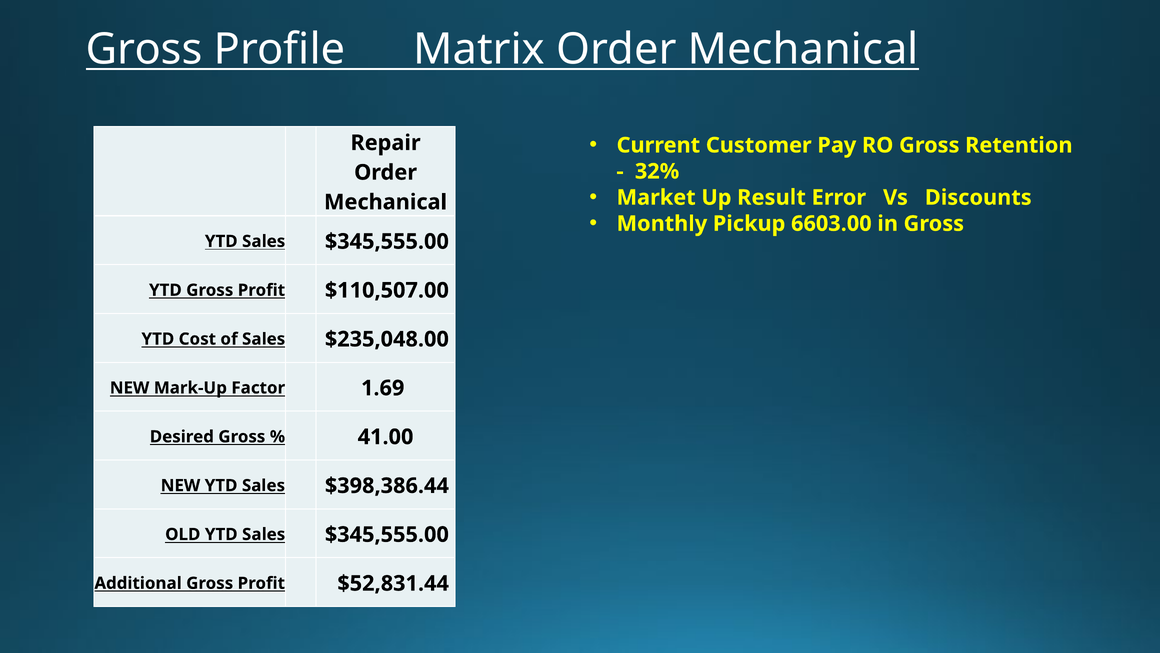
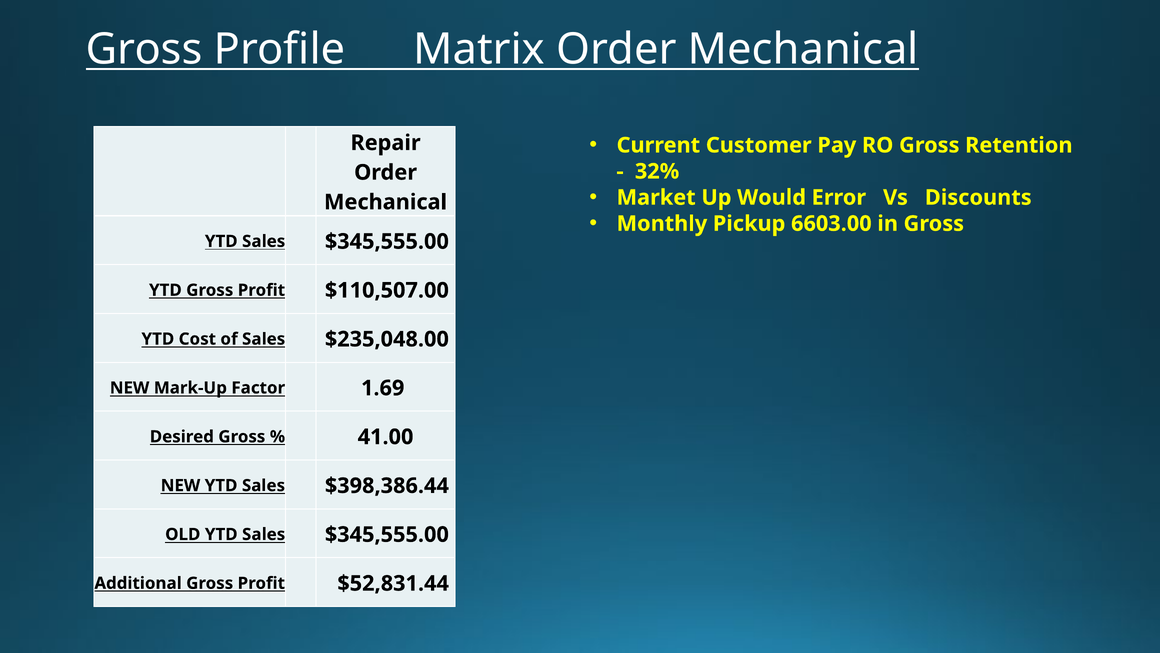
Result: Result -> Would
